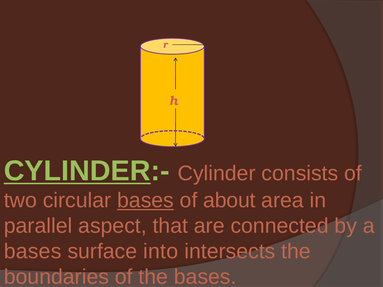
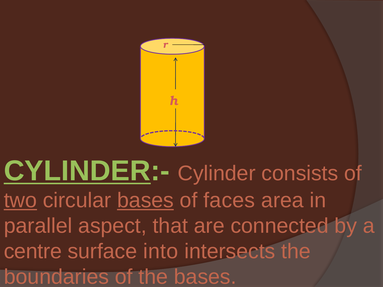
two underline: none -> present
about: about -> faces
bases at (33, 252): bases -> centre
